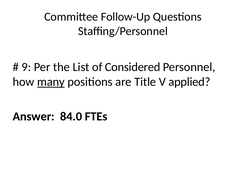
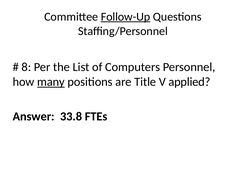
Follow-Up underline: none -> present
9: 9 -> 8
Considered: Considered -> Computers
84.0: 84.0 -> 33.8
